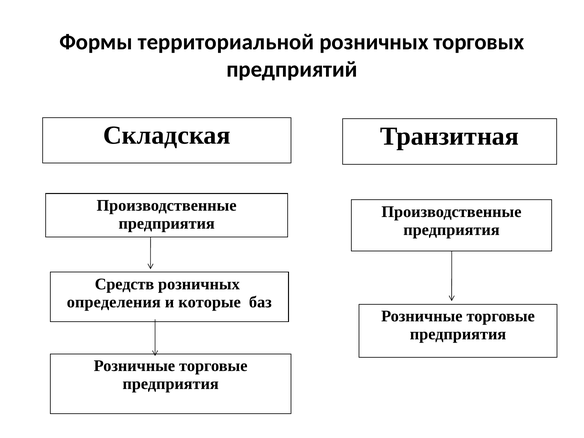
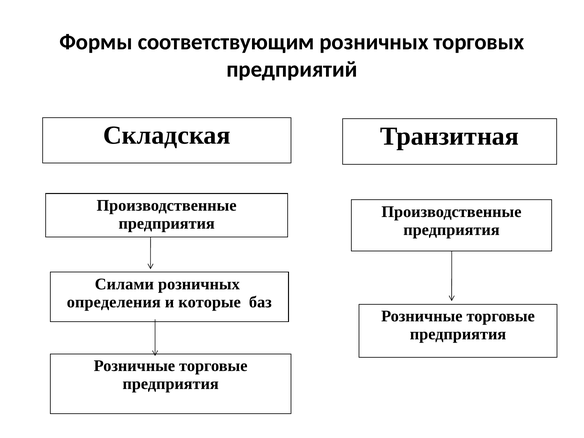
территориальной: территориальной -> соответствующим
Средств: Средств -> Силами
